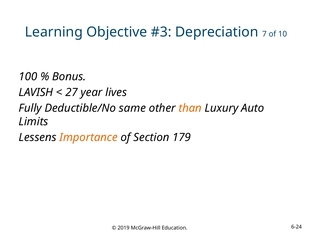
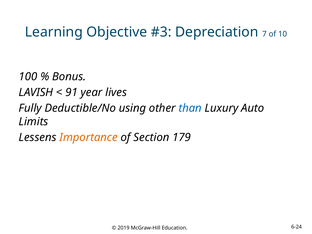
27: 27 -> 91
same: same -> using
than colour: orange -> blue
